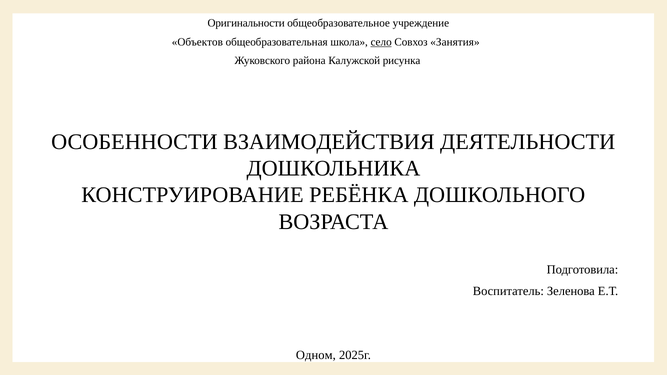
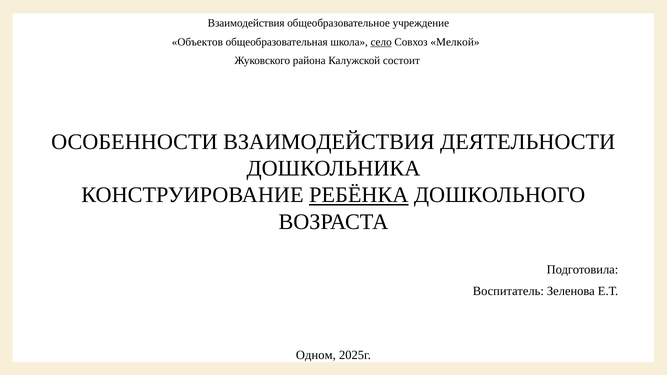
Оригинальности at (246, 23): Оригинальности -> Взаимодействия
Занятия: Занятия -> Мелкой
рисунка: рисунка -> состоит
РЕБЁНКА underline: none -> present
